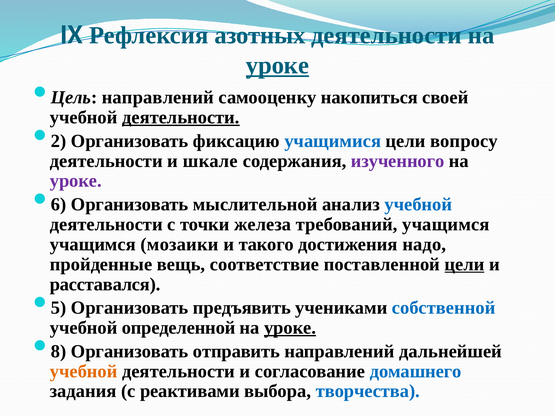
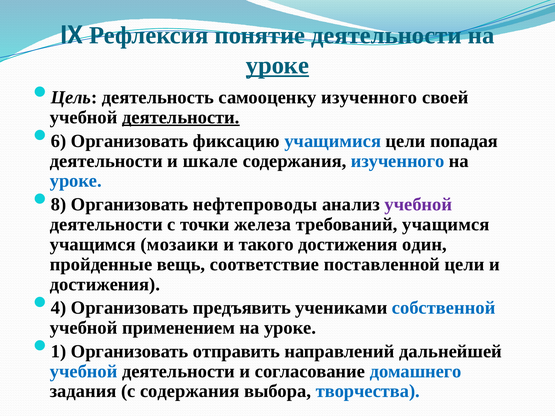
азотных: азотных -> понятие
Цель направлений: направлений -> деятельность
самооценку накопиться: накопиться -> изученного
2: 2 -> 6
вопросу: вопросу -> попадая
изученного at (398, 161) colour: purple -> blue
уроке at (76, 181) colour: purple -> blue
6: 6 -> 8
мыслительной: мыслительной -> нефтепроводы
учебной at (418, 205) colour: blue -> purple
надо: надо -> один
цели at (464, 264) underline: present -> none
расставался at (105, 284): расставался -> достижения
5: 5 -> 4
определенной: определенной -> применением
уроке at (290, 328) underline: present -> none
8: 8 -> 1
учебной at (84, 371) colour: orange -> blue
с реактивами: реактивами -> содержания
